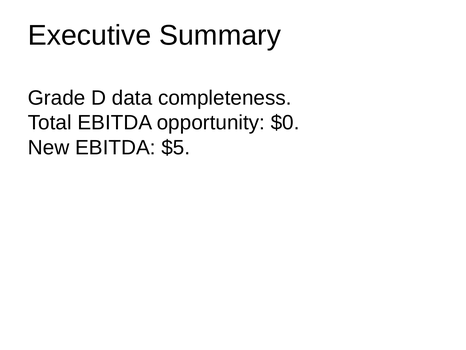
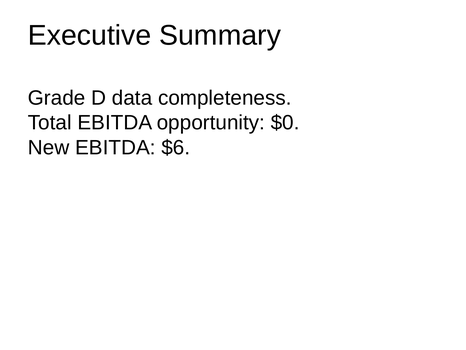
$5: $5 -> $6
